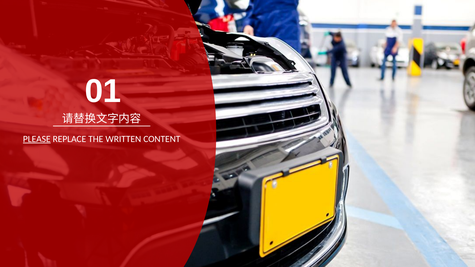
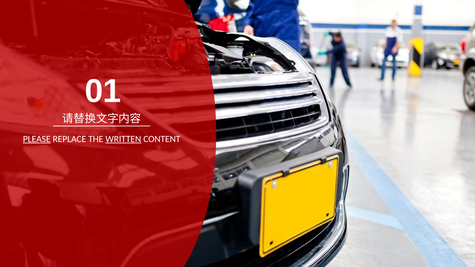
WRITTEN underline: none -> present
